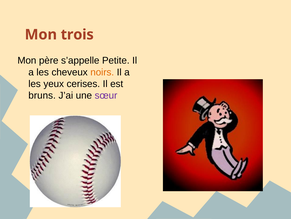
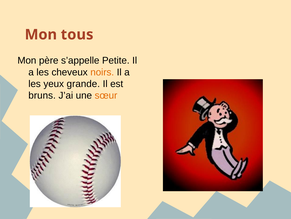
trois: trois -> tous
cerises: cerises -> grande
sœur colour: purple -> orange
